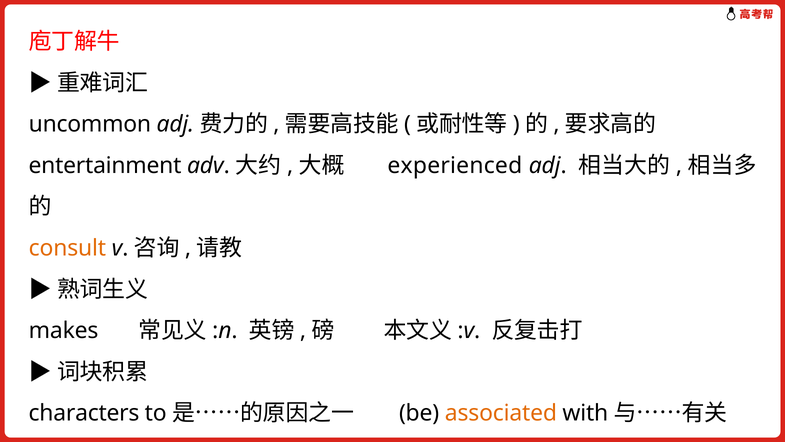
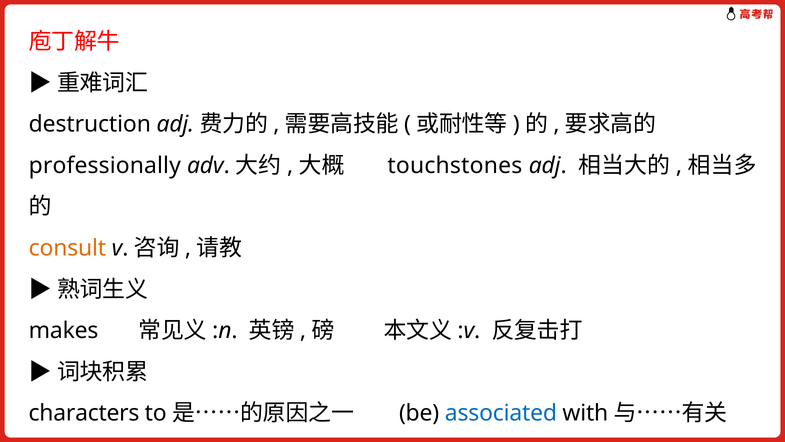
uncommon: uncommon -> destruction
entertainment: entertainment -> professionally
experienced: experienced -> touchstones
associated colour: orange -> blue
